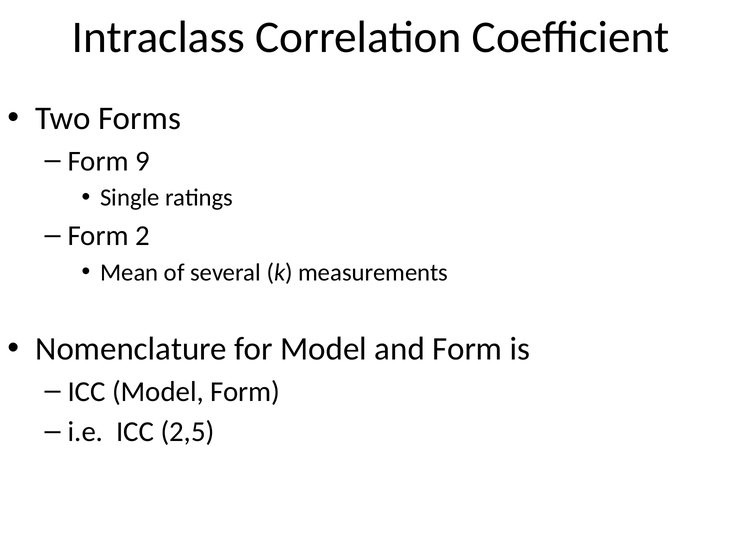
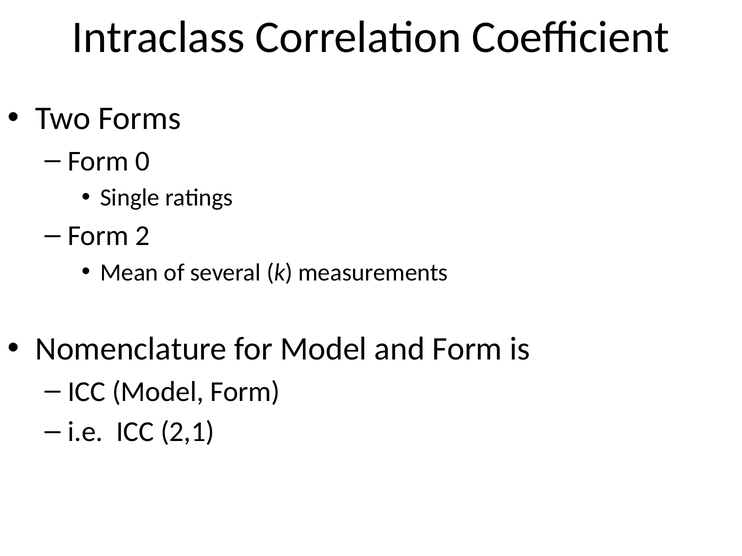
9: 9 -> 0
2,5: 2,5 -> 2,1
